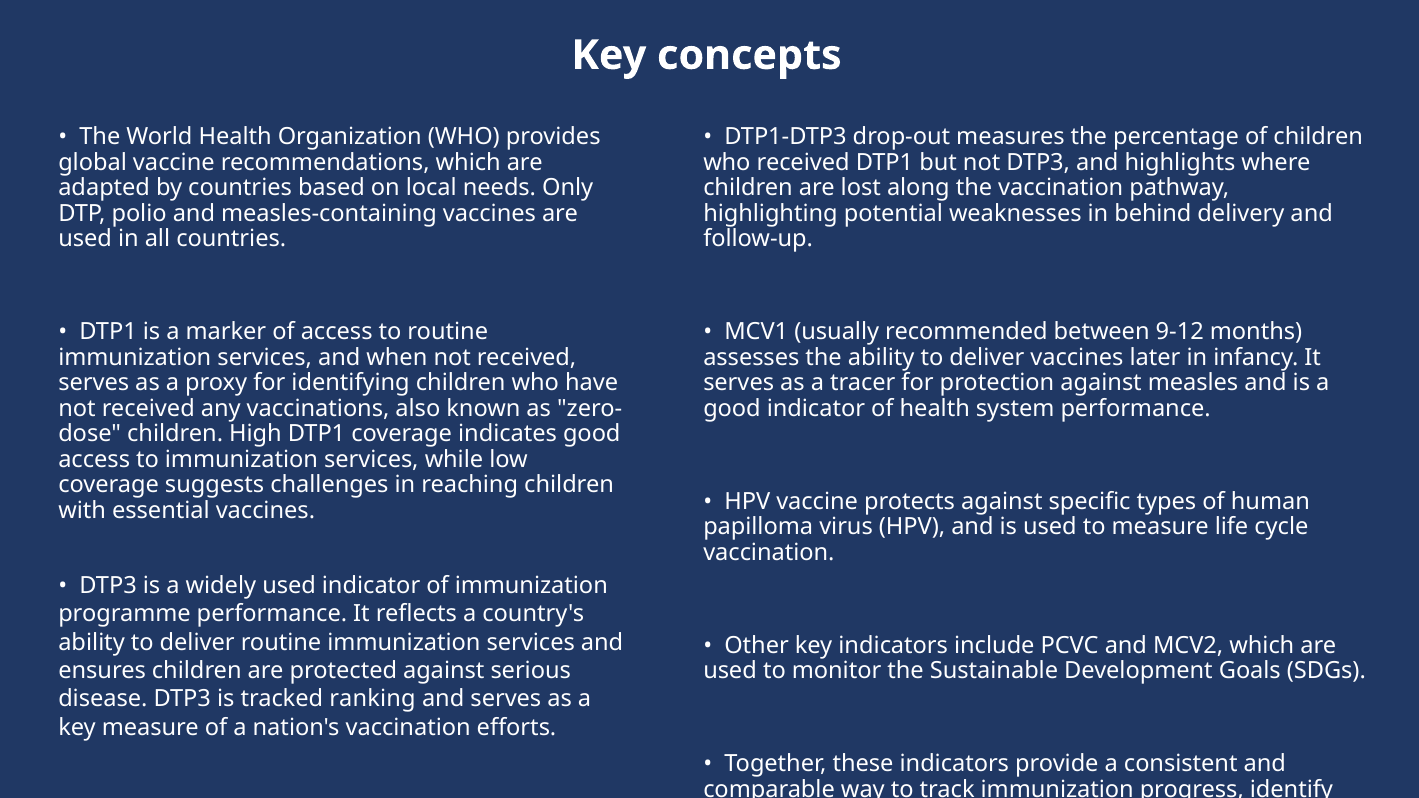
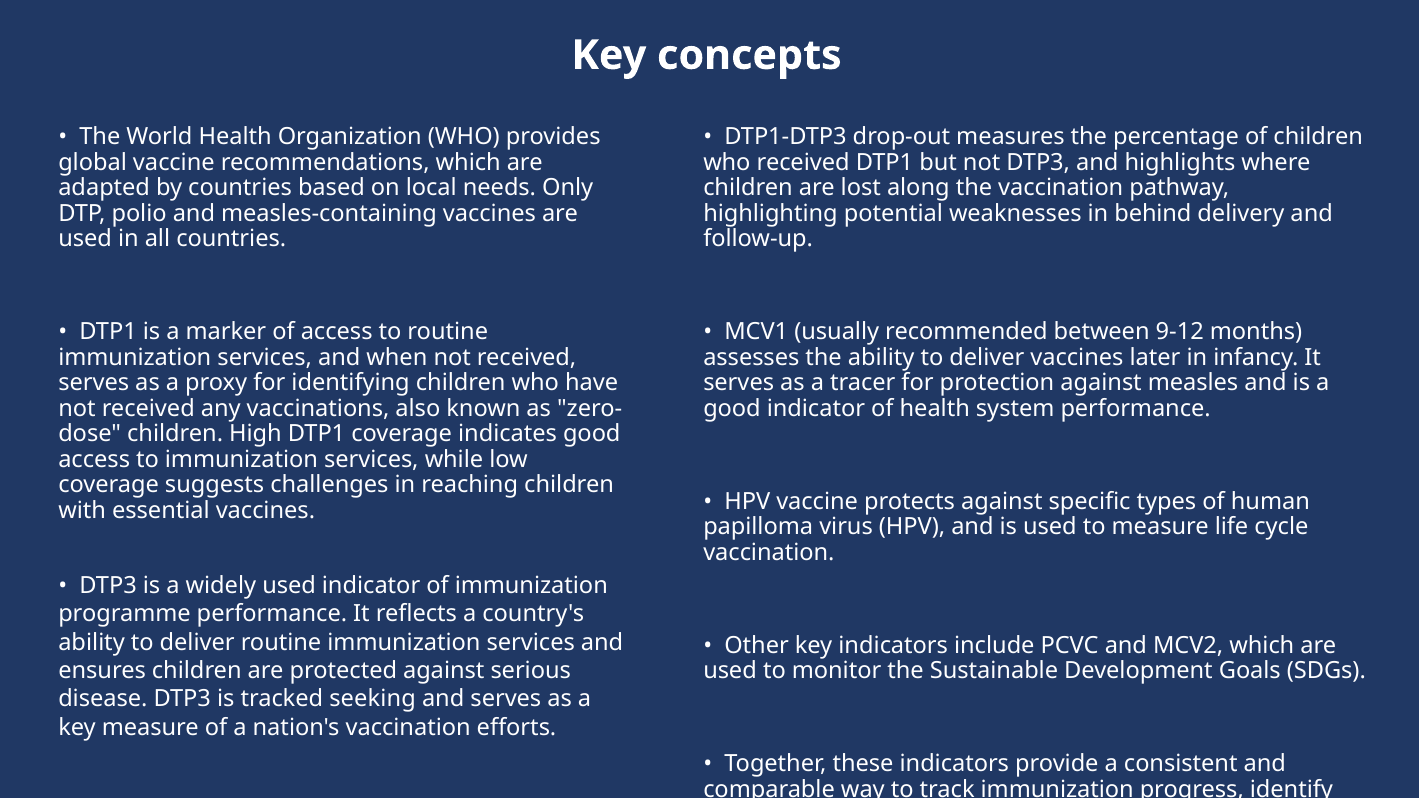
ranking: ranking -> seeking
